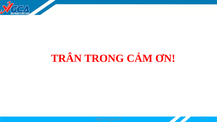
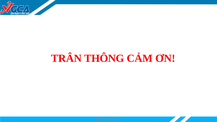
TRONG: TRONG -> THÔNG
